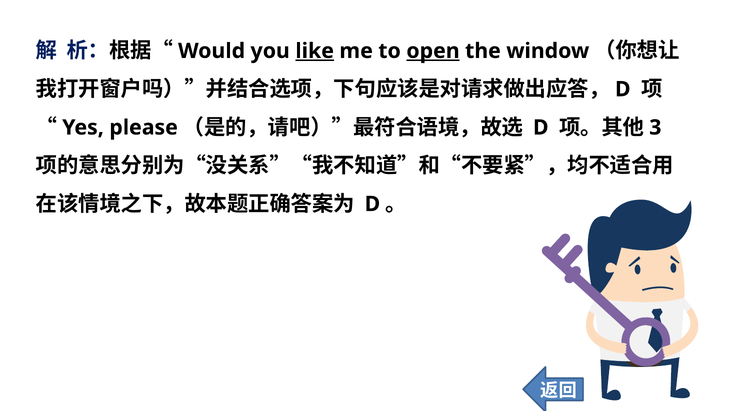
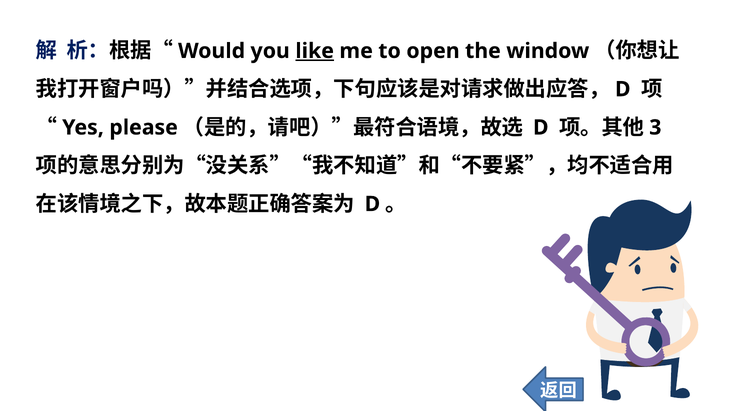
open underline: present -> none
